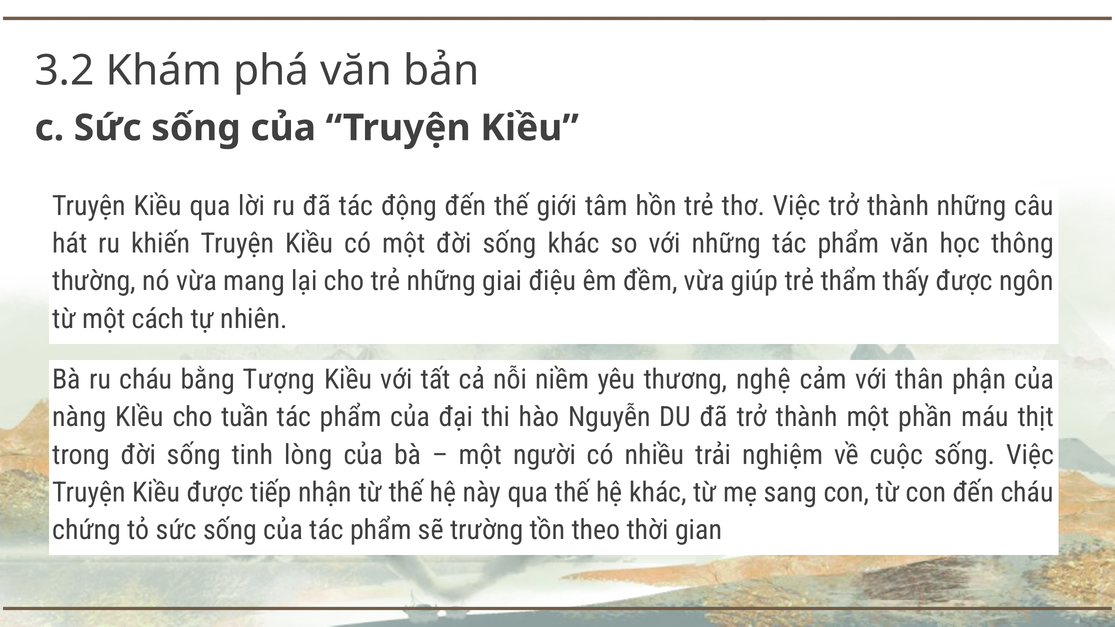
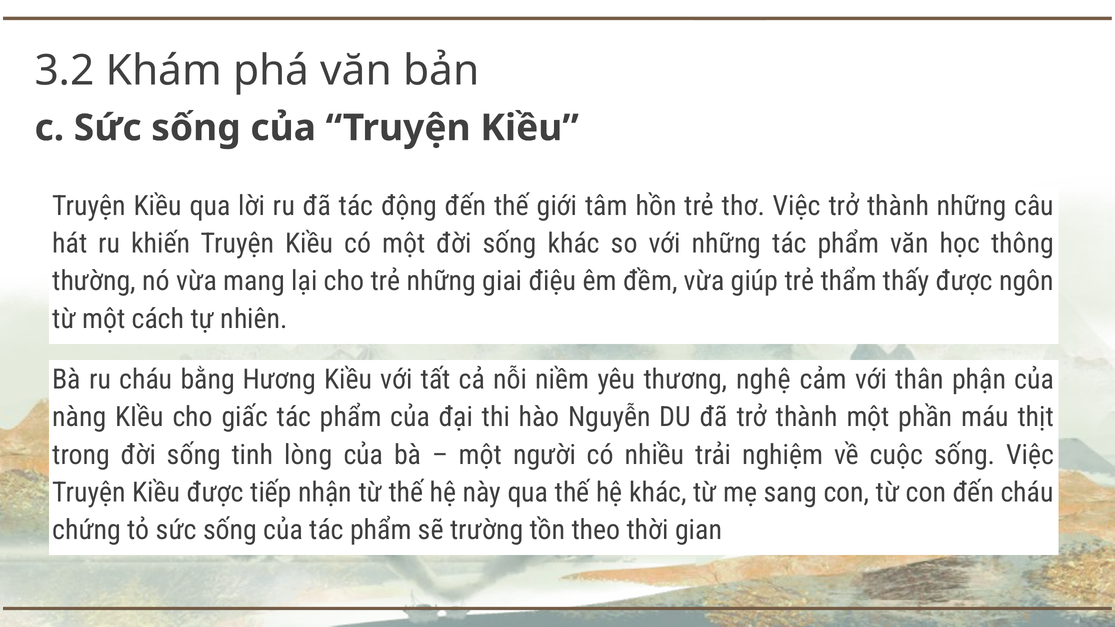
Tượng: Tượng -> Hương
tuần: tuần -> giấc
